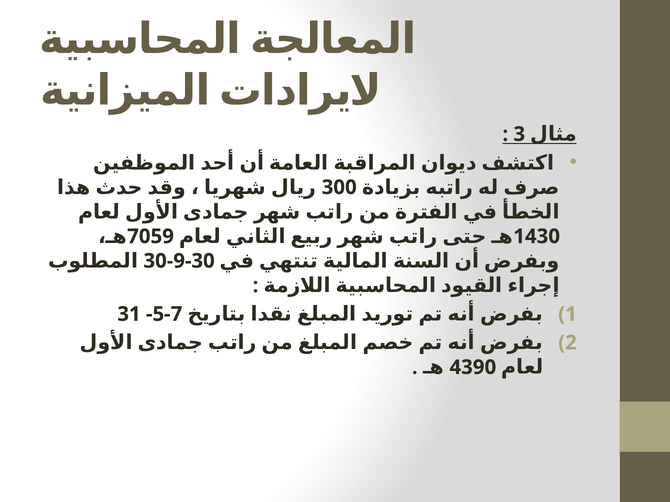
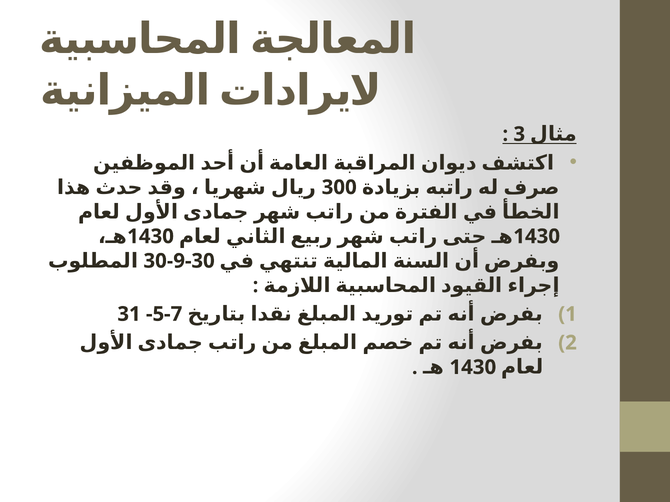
7059 at (151, 237): 7059 -> 1430
4390 at (473, 368): 4390 -> 1430
